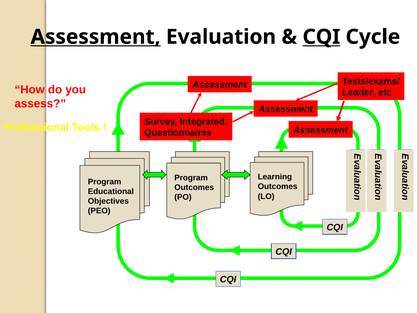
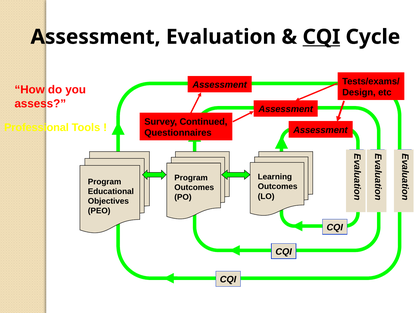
Assessment at (96, 37) underline: present -> none
Leader: Leader -> Design
Integrated: Integrated -> Continued
